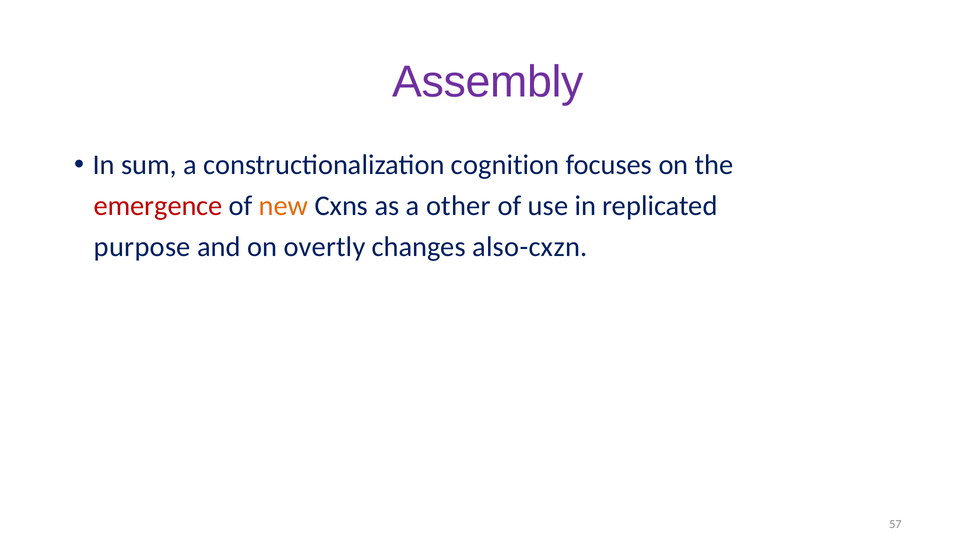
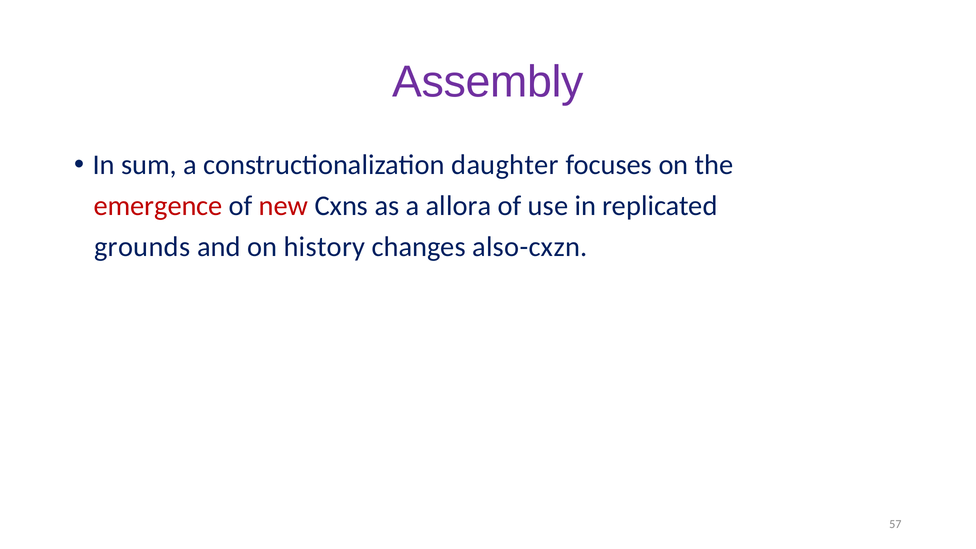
cognition: cognition -> daughter
new colour: orange -> red
other: other -> allora
purpose: purpose -> grounds
overtly: overtly -> history
